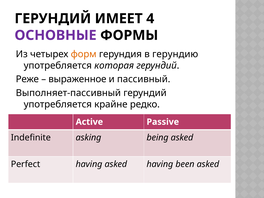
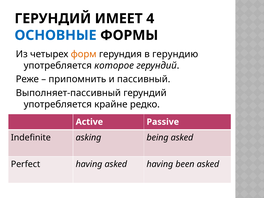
ОСНОВНЫЕ colour: purple -> blue
которая: которая -> которое
выраженное: выраженное -> припомнить
